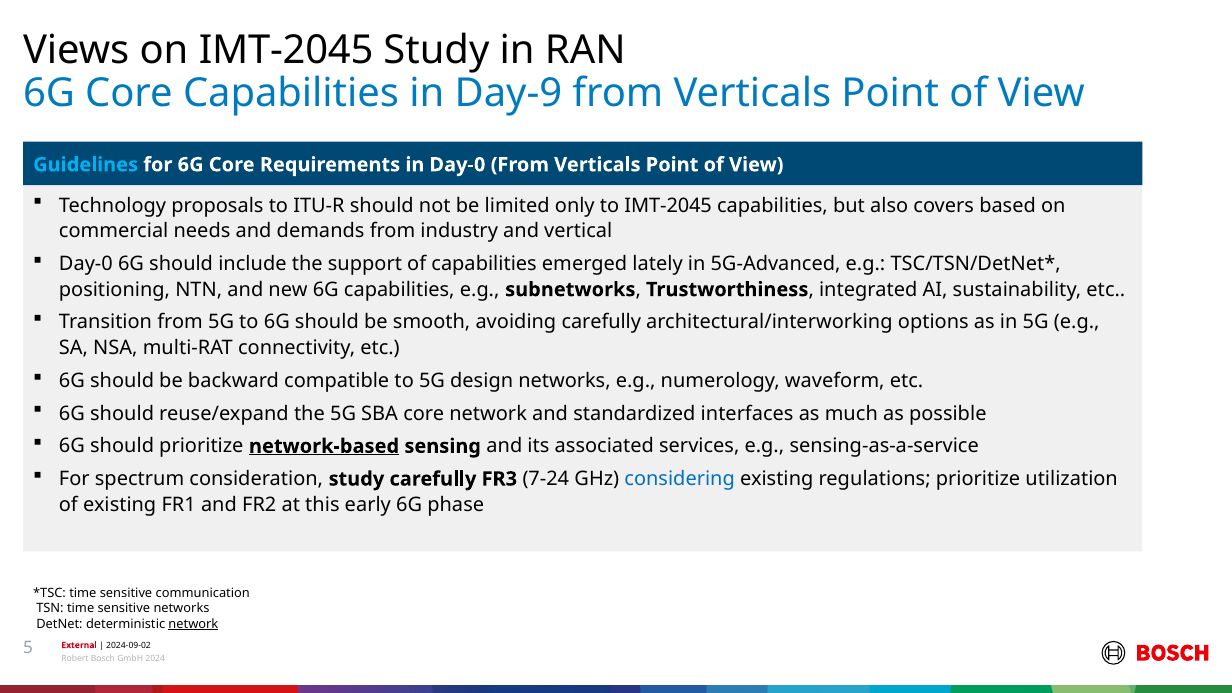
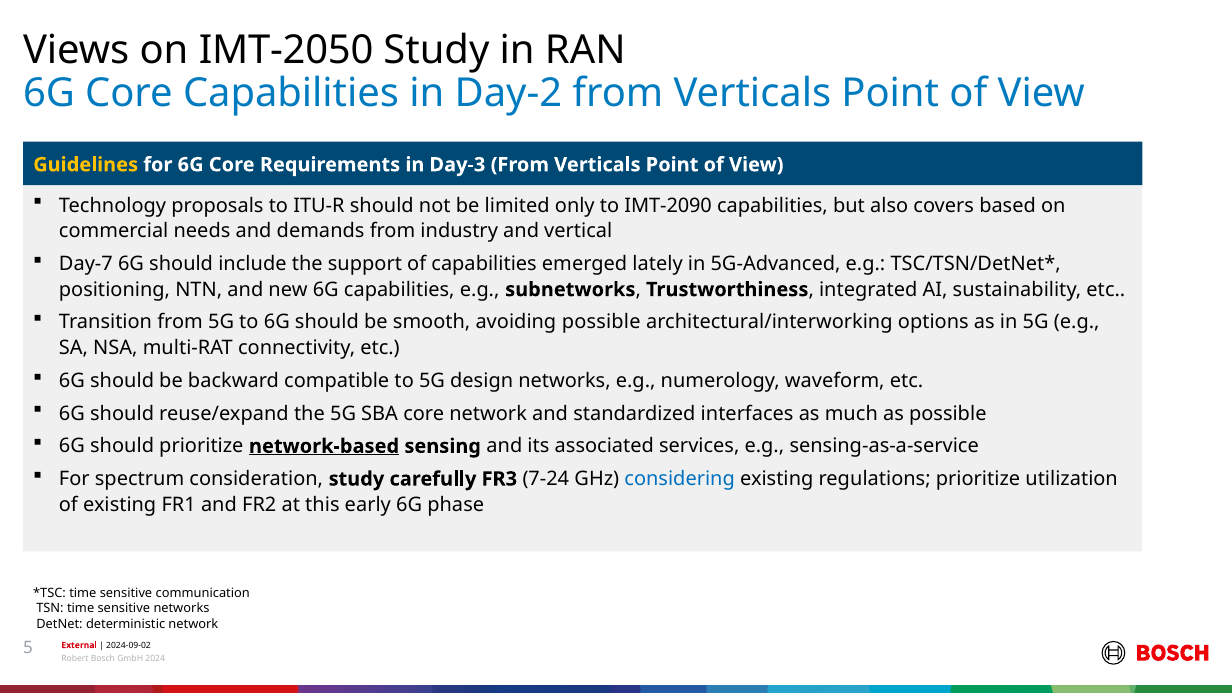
on IMT-2045: IMT-2045 -> IMT-2050
Day-9: Day-9 -> Day-2
Guidelines colour: light blue -> yellow
in Day-0: Day-0 -> Day-3
to IMT-2045: IMT-2045 -> IMT-2090
Day-0 at (86, 264): Day-0 -> Day-7
avoiding carefully: carefully -> possible
network at (193, 624) underline: present -> none
